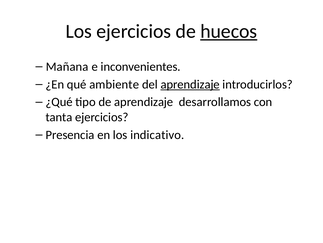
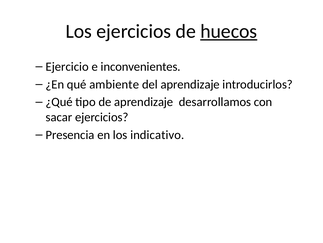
Mañana: Mañana -> Ejercicio
aprendizaje at (190, 84) underline: present -> none
tanta: tanta -> sacar
